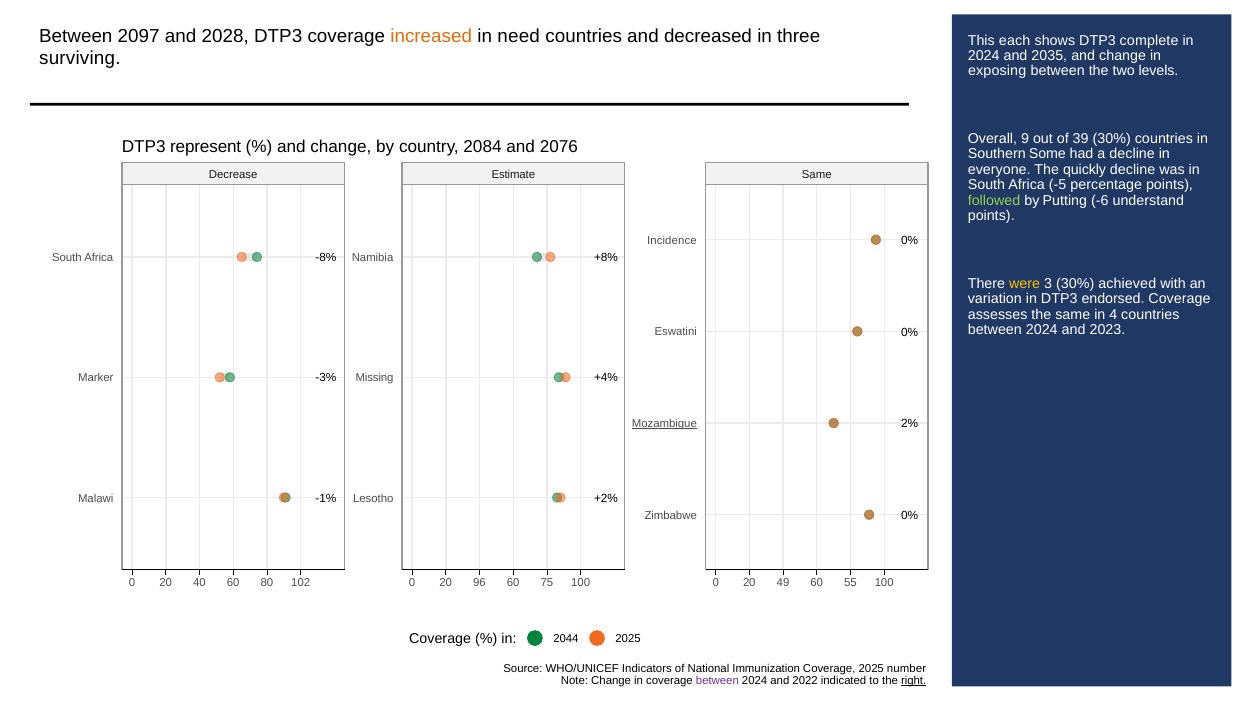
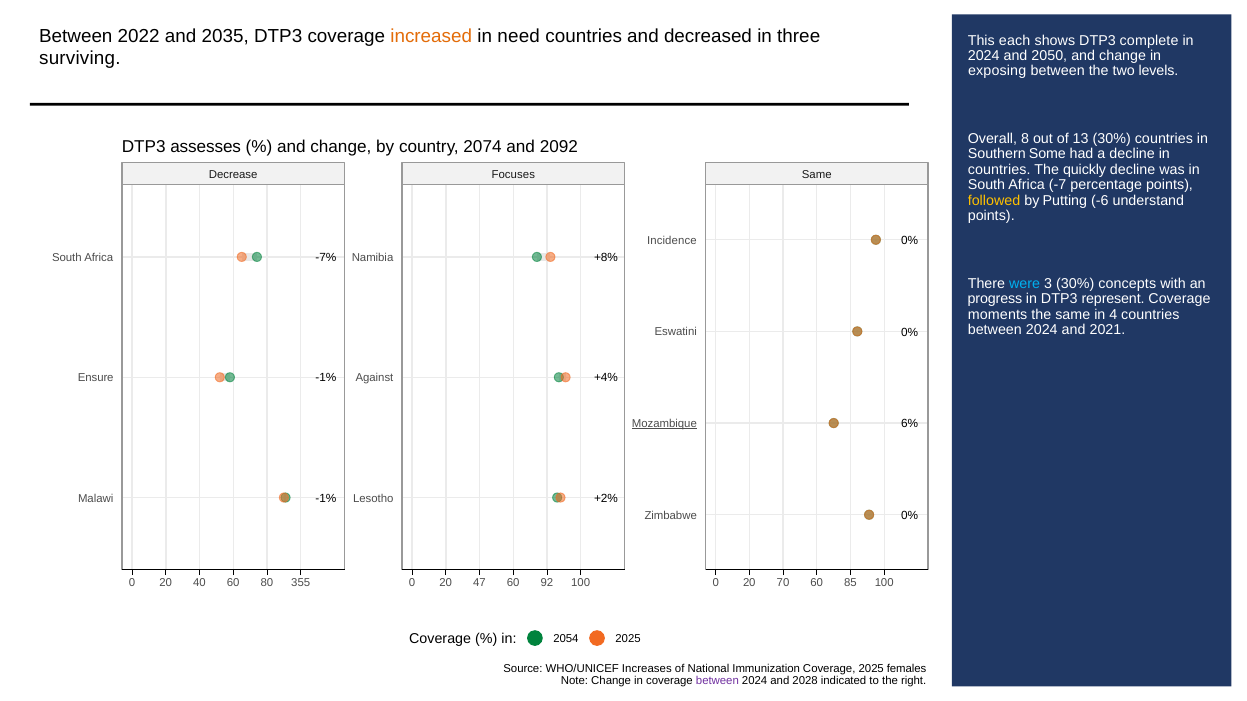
2097: 2097 -> 2022
2028: 2028 -> 2035
2035: 2035 -> 2050
9: 9 -> 8
39: 39 -> 13
represent: represent -> assesses
2084: 2084 -> 2074
2076: 2076 -> 2092
everyone at (999, 170): everyone -> countries
Estimate: Estimate -> Focuses
-5: -5 -> -7
followed colour: light green -> yellow
-8%: -8% -> -7%
were colour: yellow -> light blue
achieved: achieved -> concepts
variation: variation -> progress
endorsed: endorsed -> represent
assesses: assesses -> moments
2023: 2023 -> 2021
-3% at (326, 378): -3% -> -1%
Marker: Marker -> Ensure
Missing: Missing -> Against
2%: 2% -> 6%
102: 102 -> 355
96: 96 -> 47
75: 75 -> 92
49: 49 -> 70
55: 55 -> 85
2044: 2044 -> 2054
Indicators: Indicators -> Increases
number: number -> females
2022: 2022 -> 2028
right underline: present -> none
